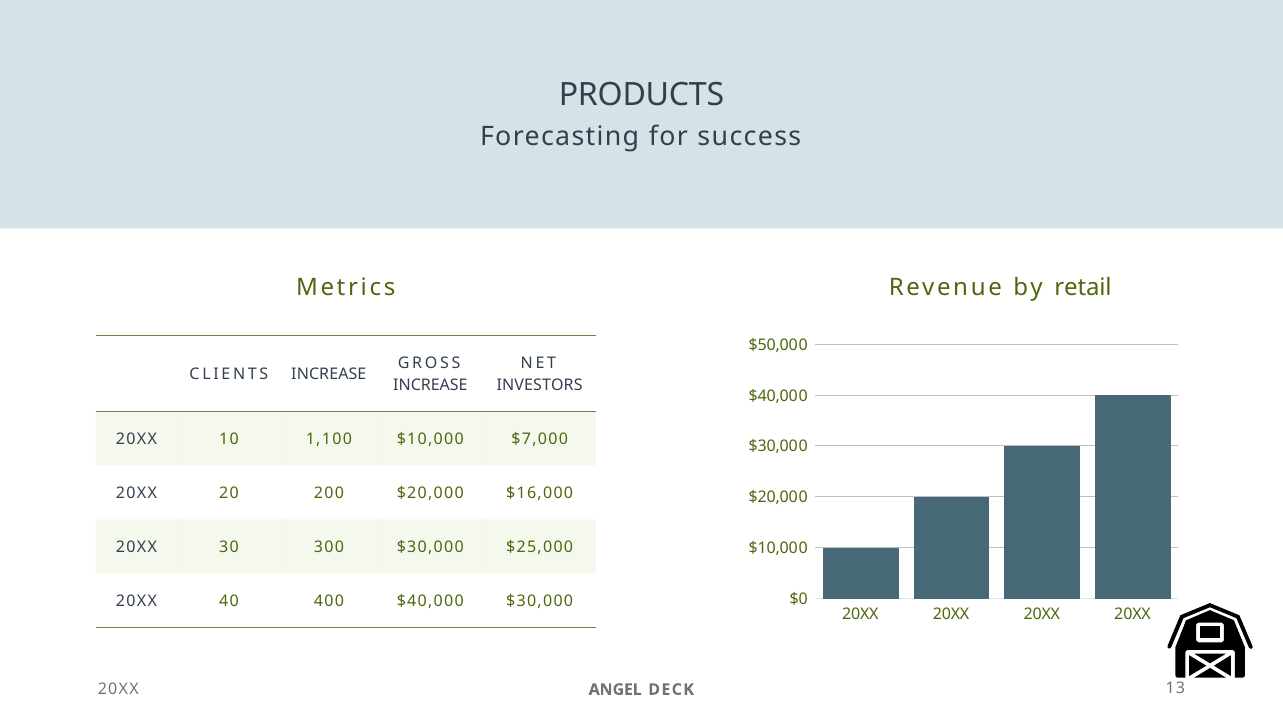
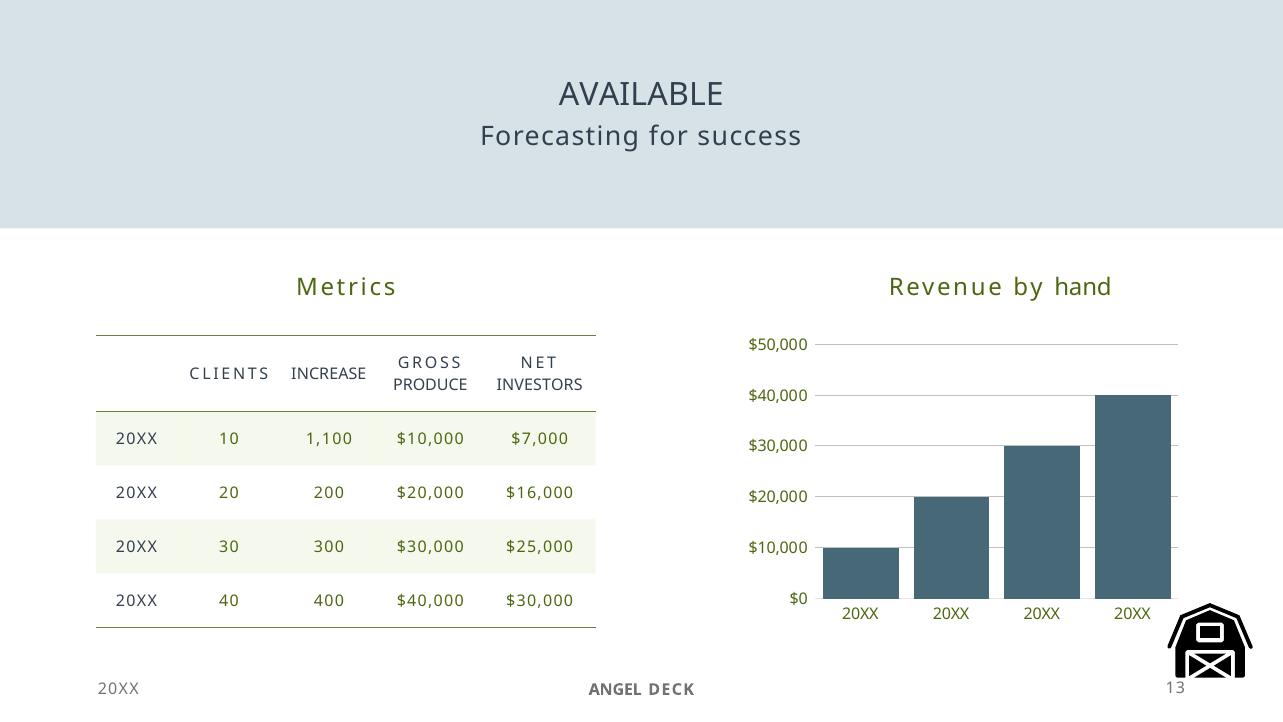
PRODUCTS: PRODUCTS -> AVAILABLE
retail: retail -> hand
INCREASE at (430, 385): INCREASE -> PRODUCE
